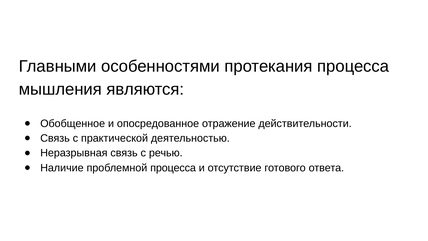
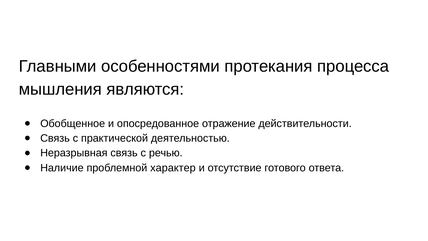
проблемной процесса: процесса -> характер
